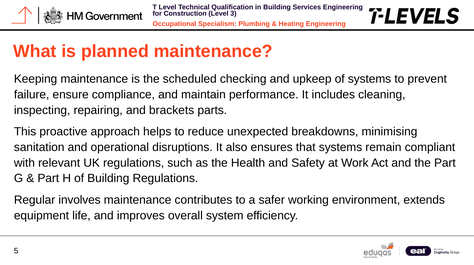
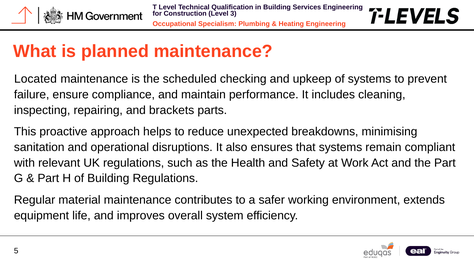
Keeping: Keeping -> Located
involves: involves -> material
